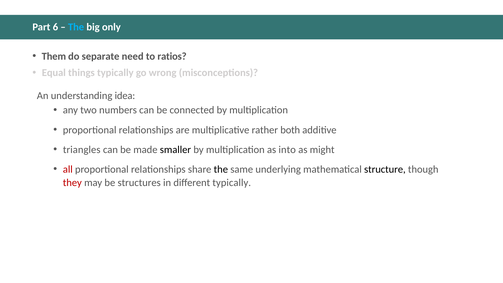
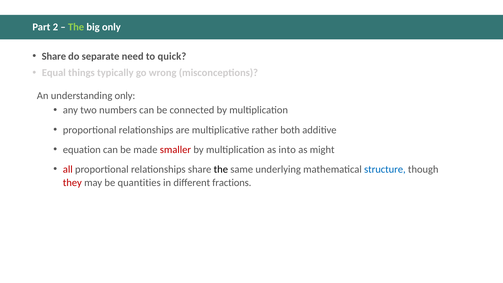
6: 6 -> 2
The at (76, 27) colour: light blue -> light green
Them at (54, 56): Them -> Share
ratios: ratios -> quick
understanding idea: idea -> only
triangles: triangles -> equation
smaller colour: black -> red
structure colour: black -> blue
structures: structures -> quantities
different typically: typically -> fractions
